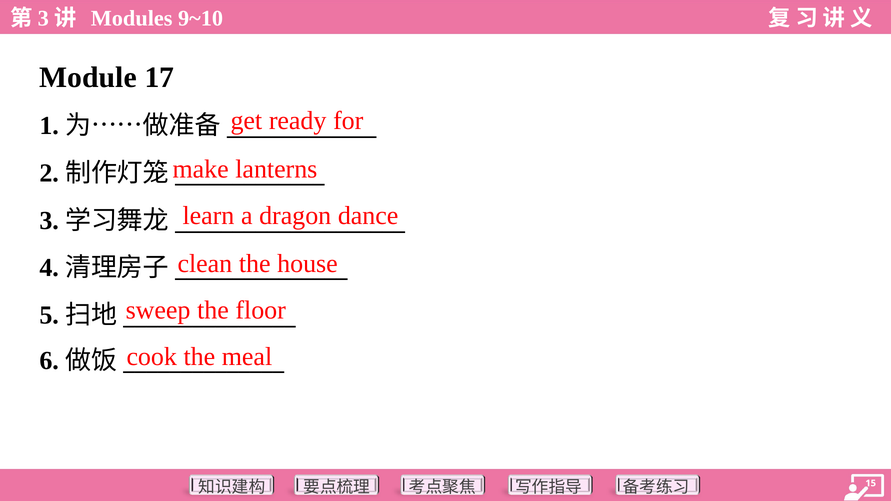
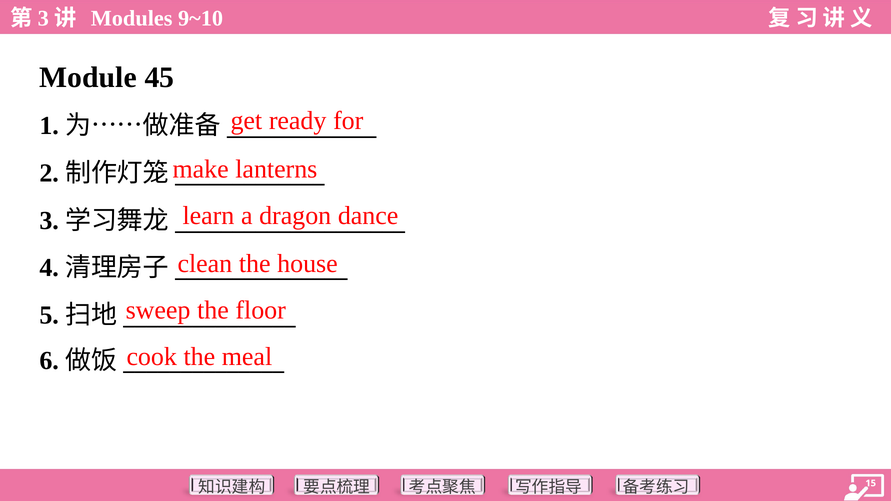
17: 17 -> 45
